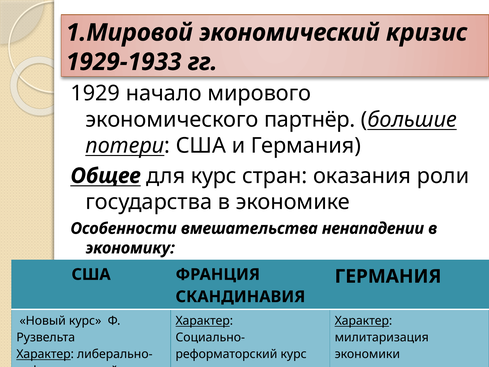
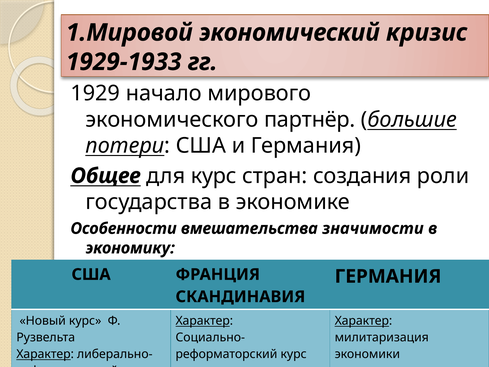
оказания: оказания -> создания
ненападении: ненападении -> значимости
